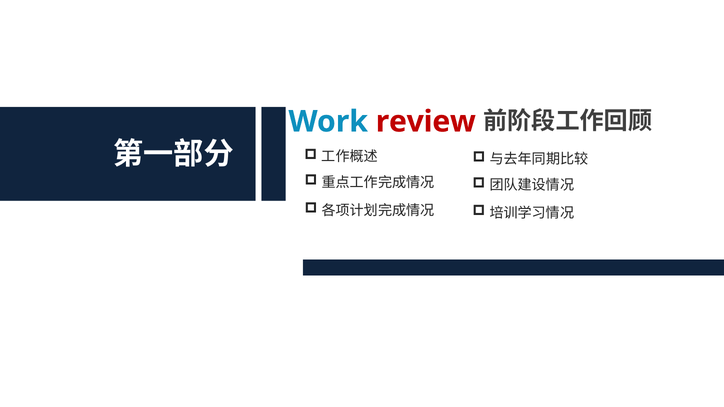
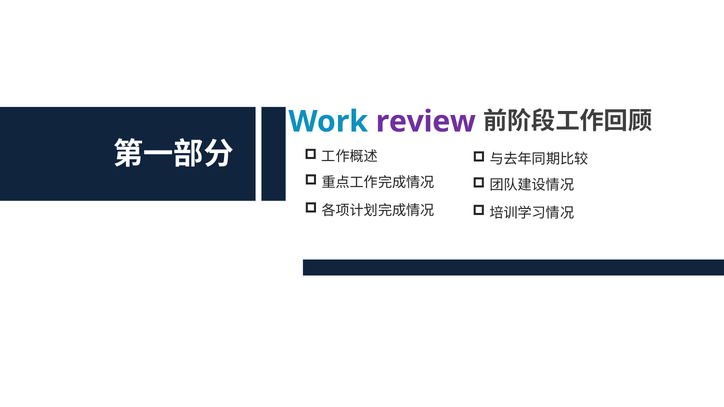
review colour: red -> purple
